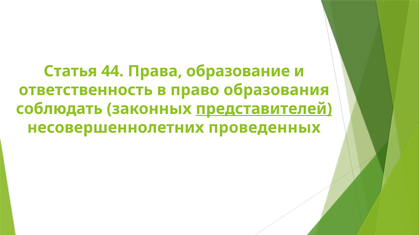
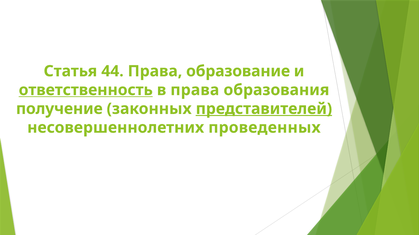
ответственность underline: none -> present
в право: право -> права
соблюдать: соблюдать -> получение
